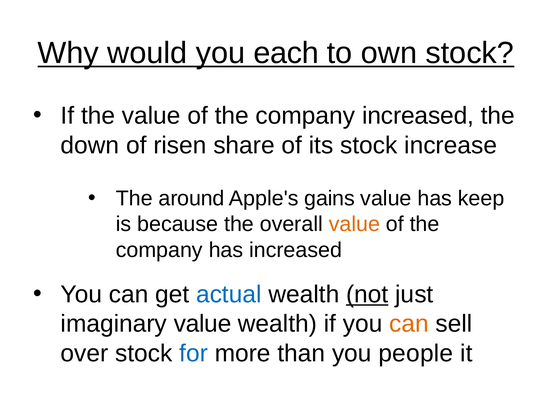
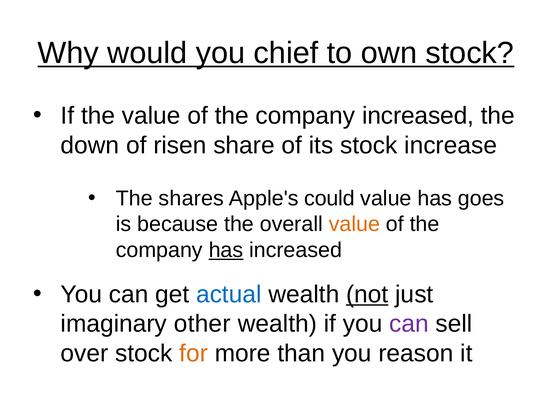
each: each -> chief
around: around -> shares
gains: gains -> could
keep: keep -> goes
has at (226, 250) underline: none -> present
imaginary value: value -> other
can at (409, 324) colour: orange -> purple
for colour: blue -> orange
people: people -> reason
